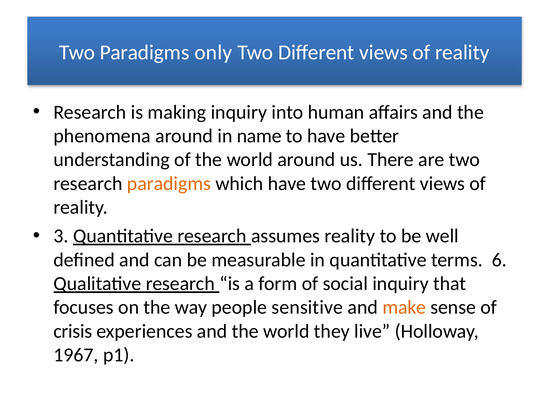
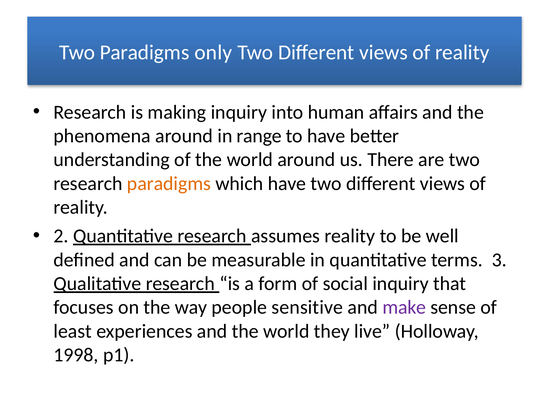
name: name -> range
3: 3 -> 2
6: 6 -> 3
make colour: orange -> purple
crisis: crisis -> least
1967: 1967 -> 1998
